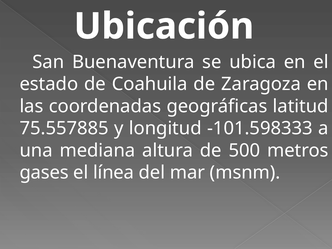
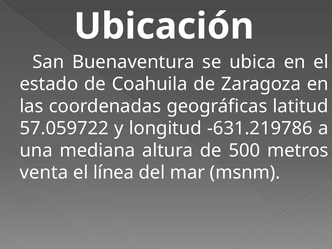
75.557885: 75.557885 -> 57.059722
-101.598333: -101.598333 -> -631.219786
gases: gases -> venta
